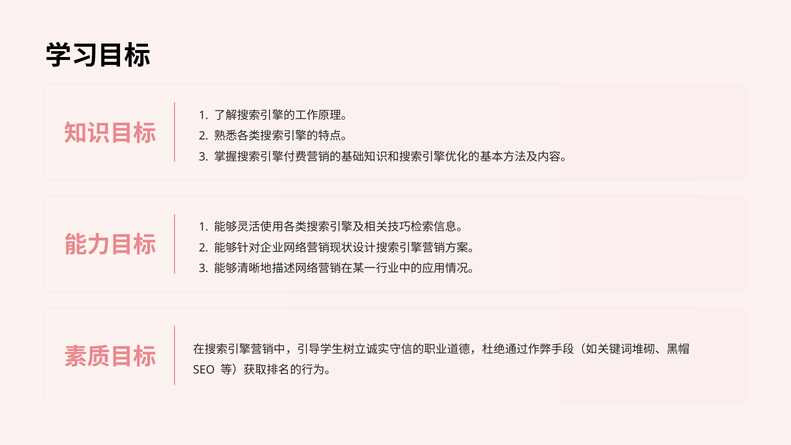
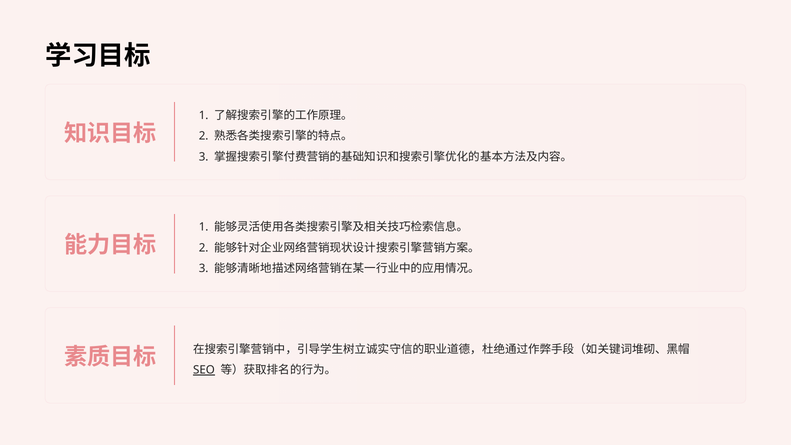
SEO underline: none -> present
